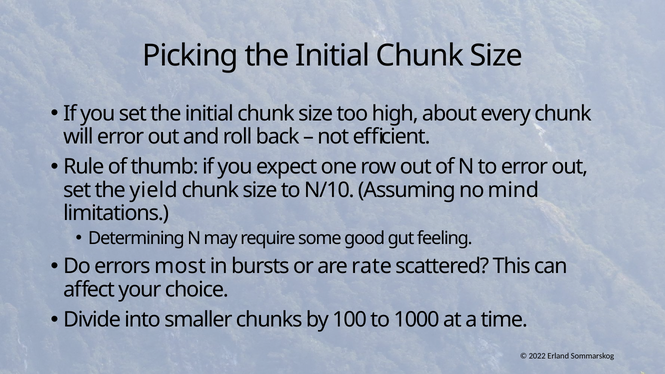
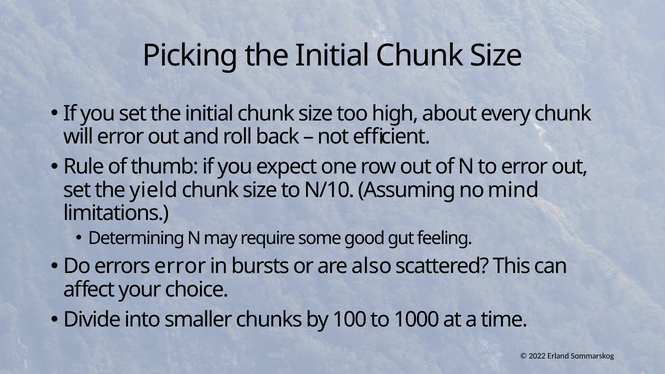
errors most: most -> error
rate: rate -> also
